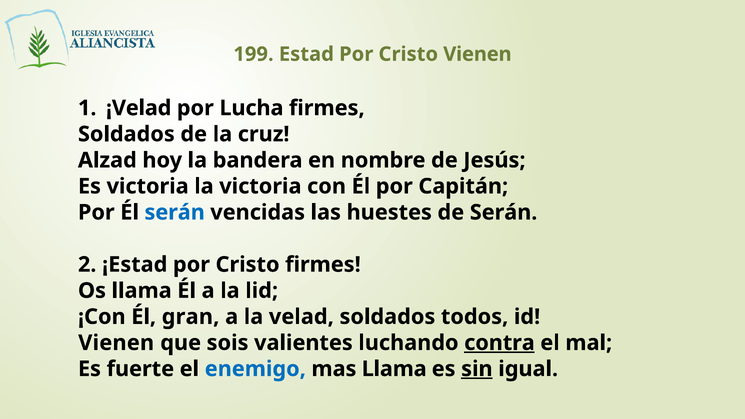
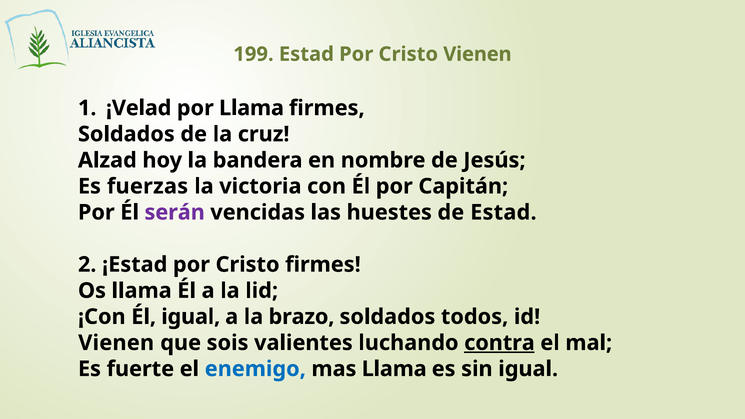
por Lucha: Lucha -> Llama
Es victoria: victoria -> fuerzas
serán at (175, 212) colour: blue -> purple
de Serán: Serán -> Estad
Él gran: gran -> igual
velad: velad -> brazo
sin underline: present -> none
